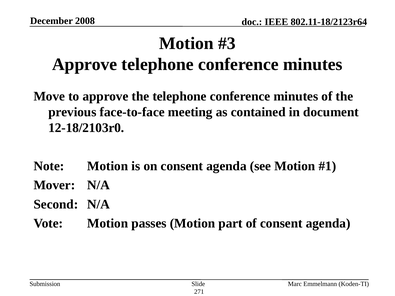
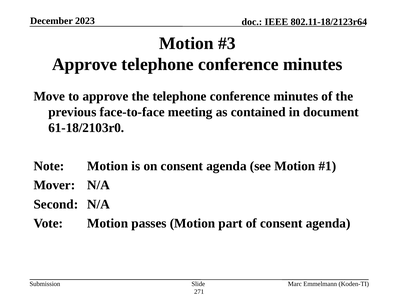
2008: 2008 -> 2023
12-18/2103r0: 12-18/2103r0 -> 61-18/2103r0
